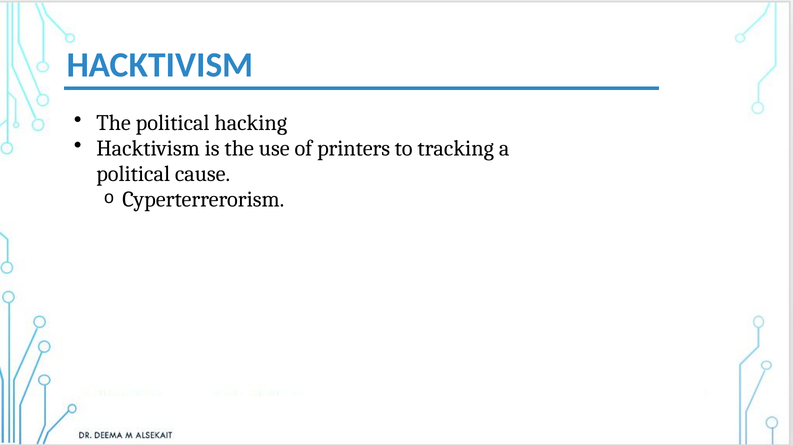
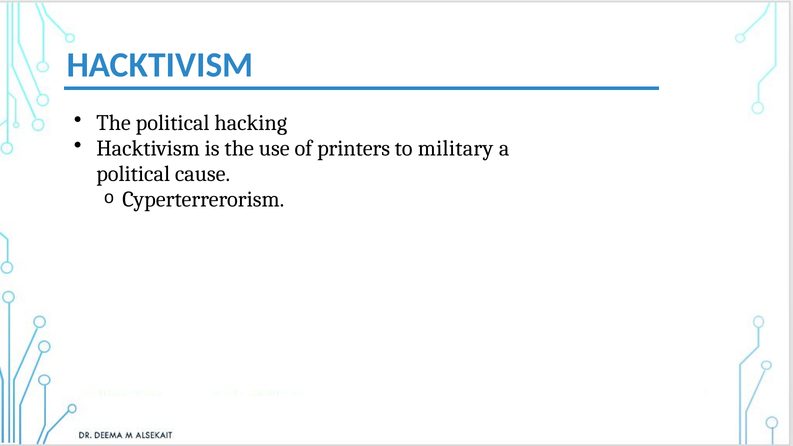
tracking: tracking -> military
